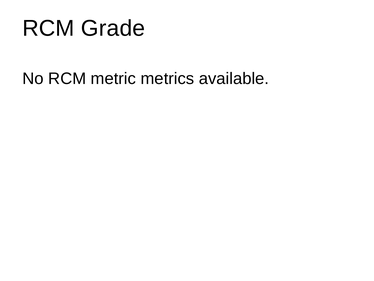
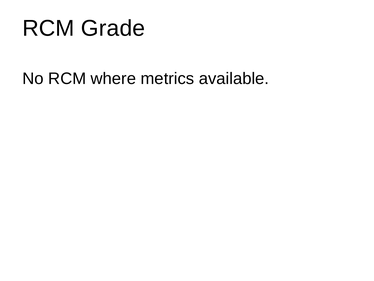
metric: metric -> where
